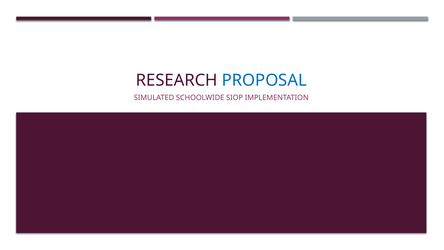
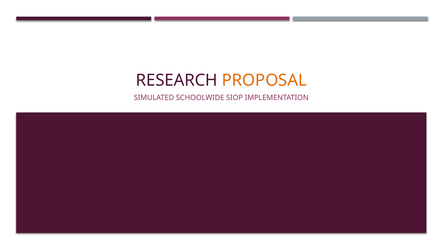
PROPOSAL colour: blue -> orange
